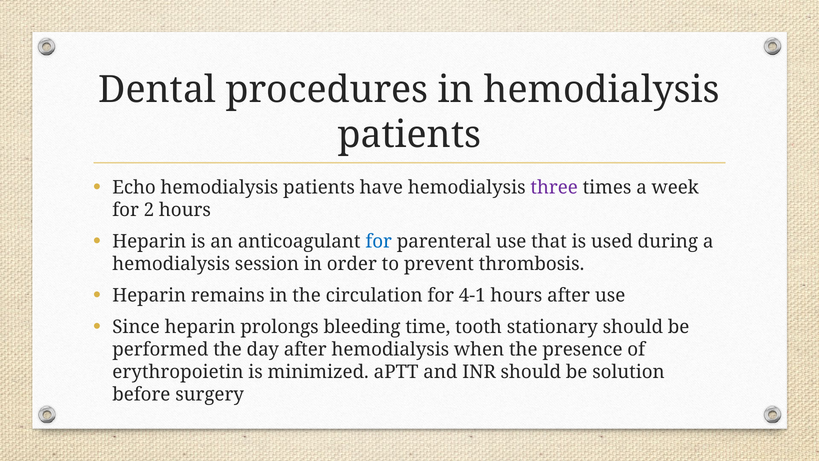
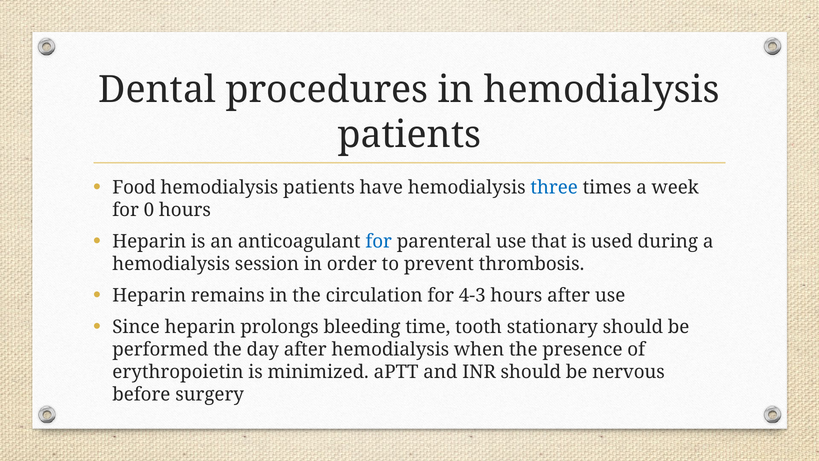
Echo: Echo -> Food
three colour: purple -> blue
2: 2 -> 0
4-1: 4-1 -> 4-3
solution: solution -> nervous
